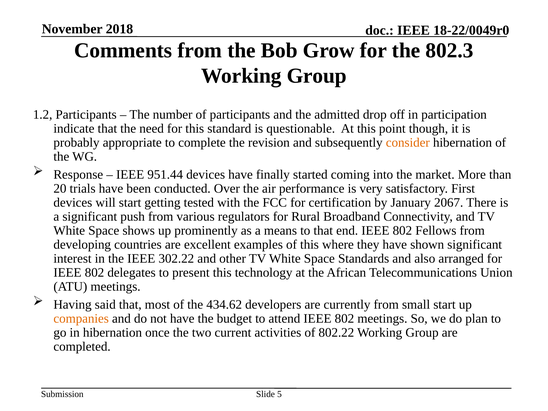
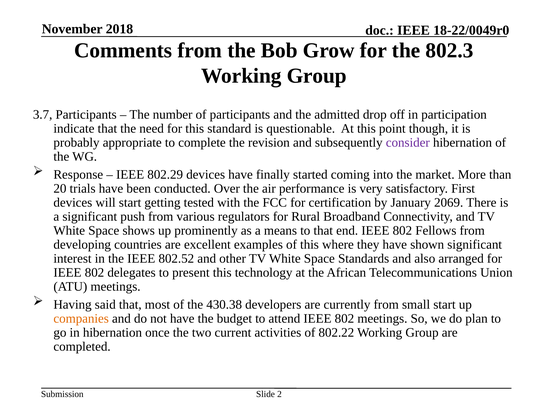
1.2: 1.2 -> 3.7
consider colour: orange -> purple
951.44: 951.44 -> 802.29
2067: 2067 -> 2069
302.22: 302.22 -> 802.52
434.62: 434.62 -> 430.38
5: 5 -> 2
